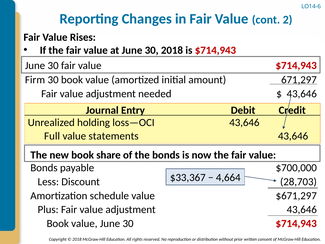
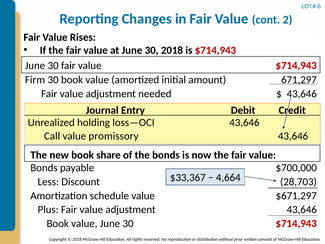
Full: Full -> Call
statements: statements -> promissory
